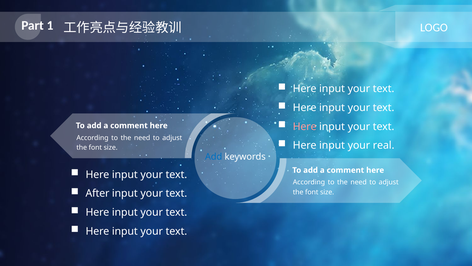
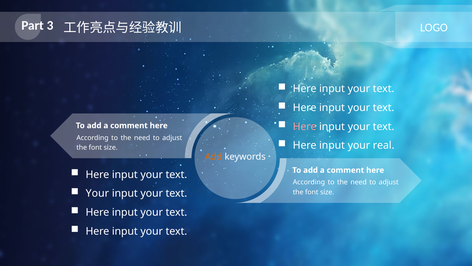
1: 1 -> 3
Add at (214, 157) colour: blue -> orange
After at (97, 193): After -> Your
